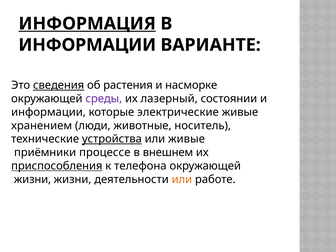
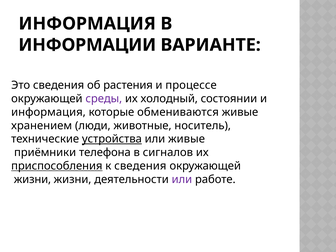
ИНФОРМАЦИЯ at (87, 24) underline: present -> none
сведения at (59, 85) underline: present -> none
насморке: насморке -> процессе
лазерный: лазерный -> холодный
информации at (48, 112): информации -> информация
электрические: электрические -> обмениваются
процессе: процессе -> телефона
внешнем: внешнем -> сигналов
к телефона: телефона -> сведения
или at (182, 179) colour: orange -> purple
